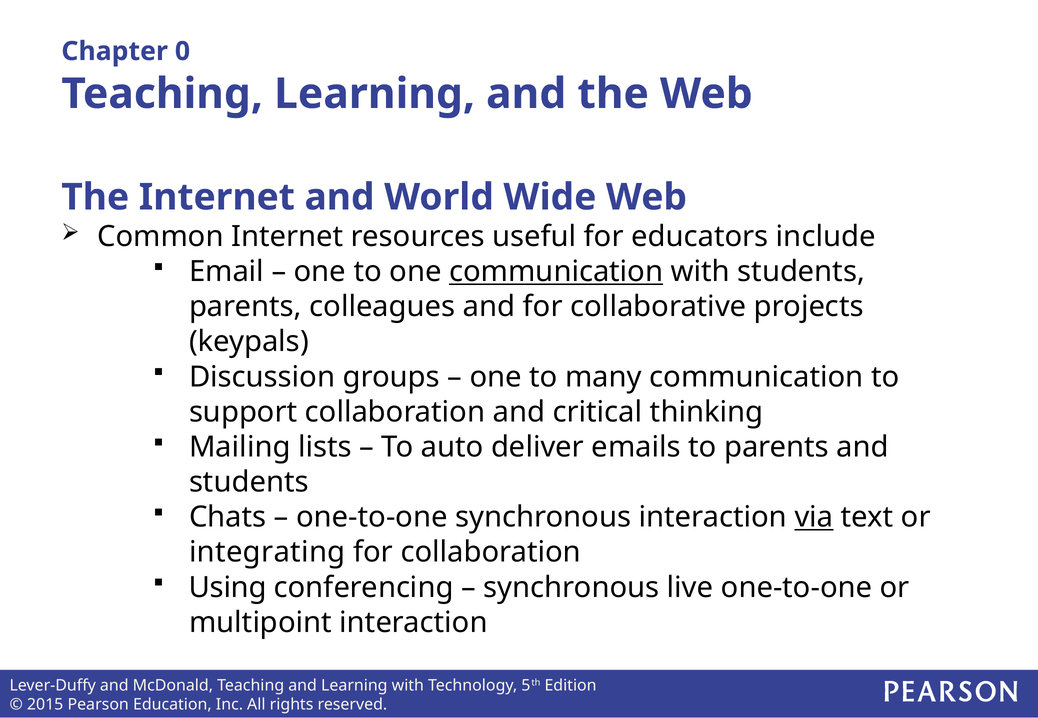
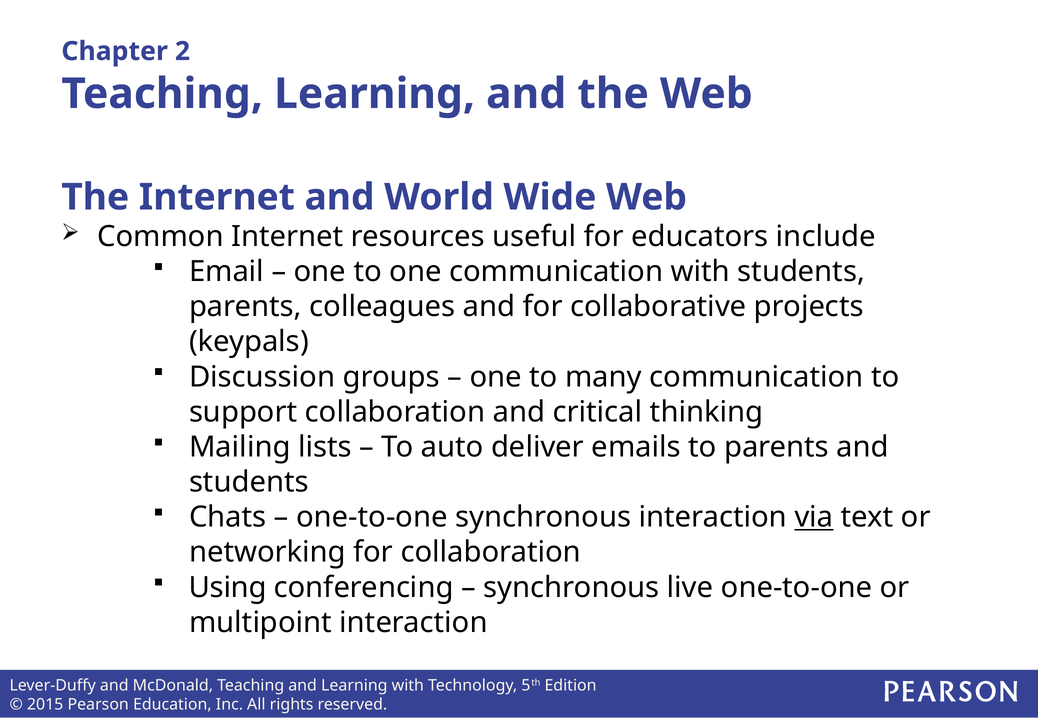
0: 0 -> 2
communication at (556, 272) underline: present -> none
integrating: integrating -> networking
